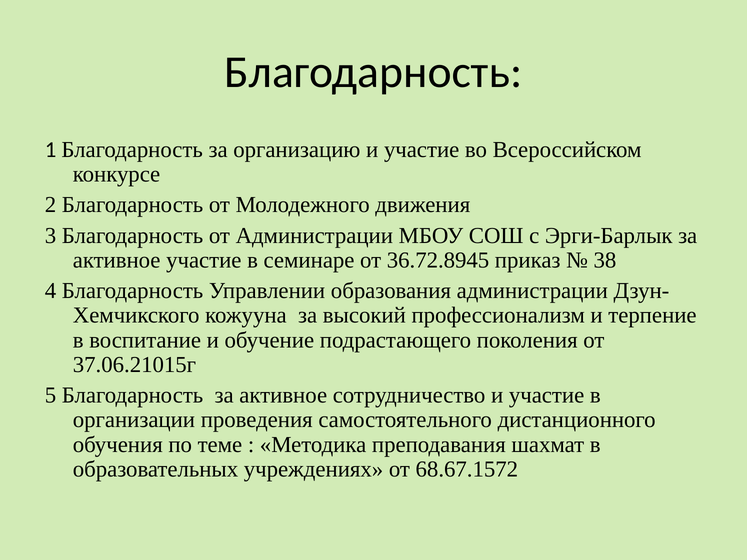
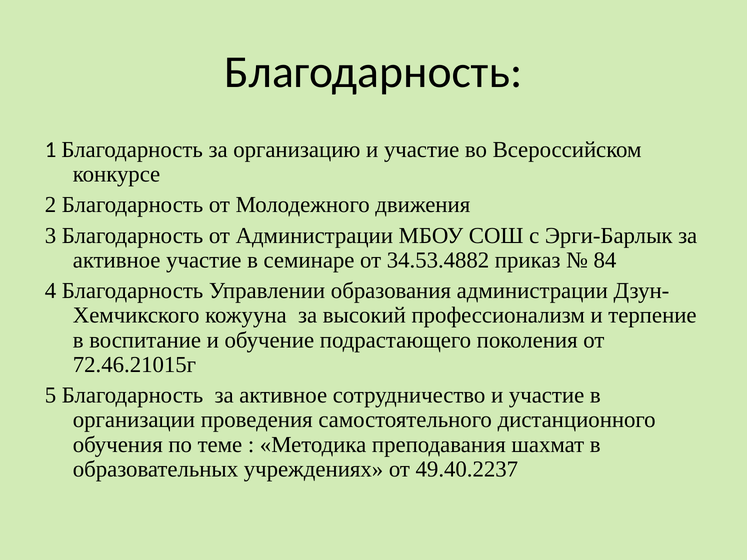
36.72.8945: 36.72.8945 -> 34.53.4882
38: 38 -> 84
37.06.21015г: 37.06.21015г -> 72.46.21015г
68.67.1572: 68.67.1572 -> 49.40.2237
